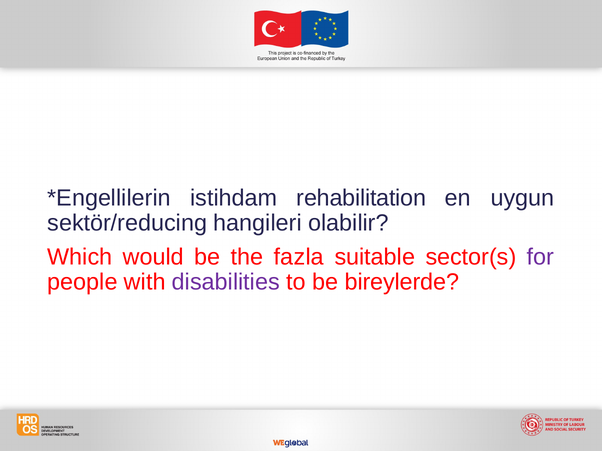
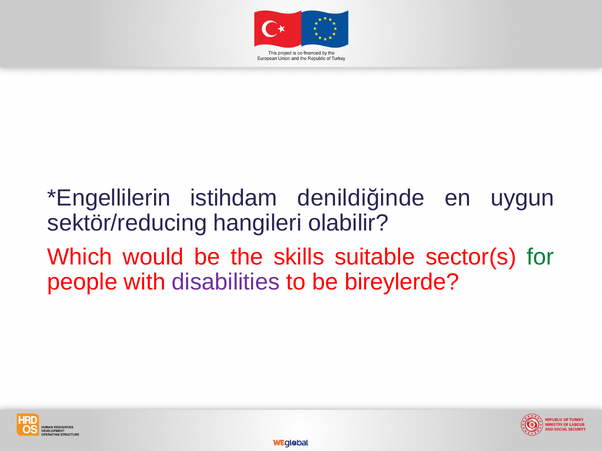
rehabilitation: rehabilitation -> denildiğinde
fazla: fazla -> skills
for colour: purple -> green
